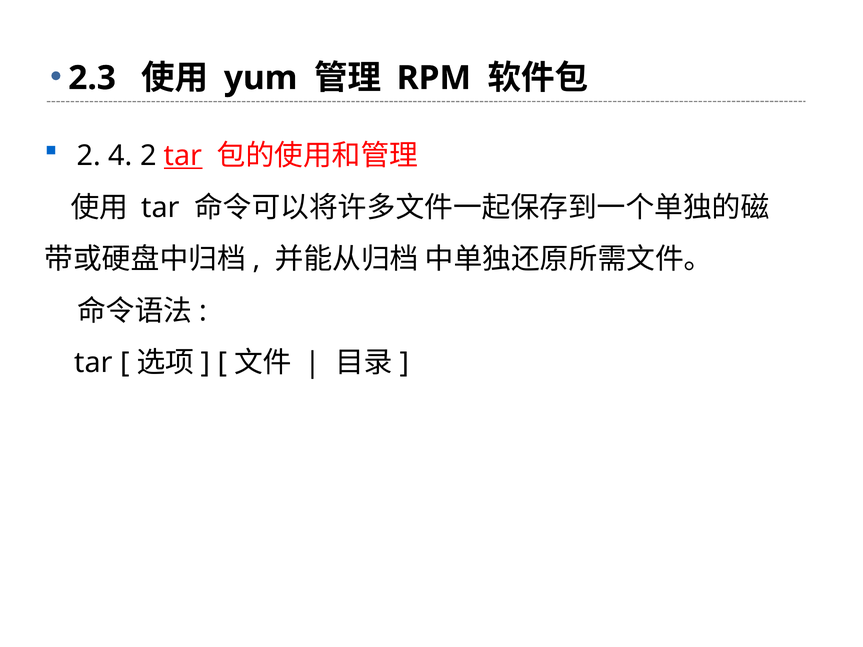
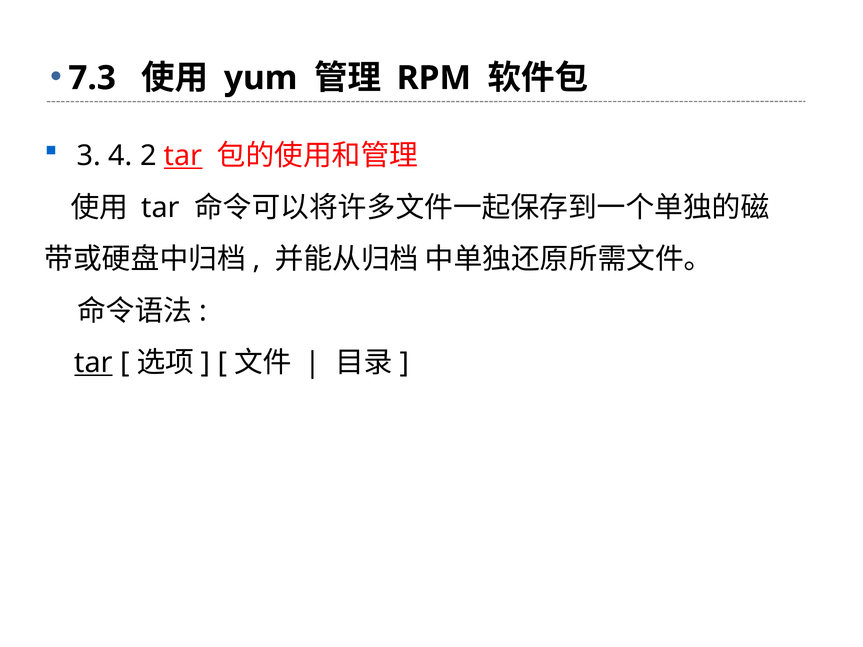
2.3: 2.3 -> 7.3
2 at (89, 156): 2 -> 3
tar at (94, 363) underline: none -> present
